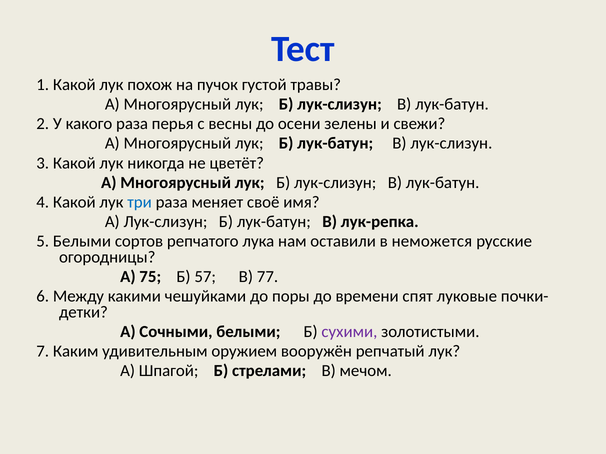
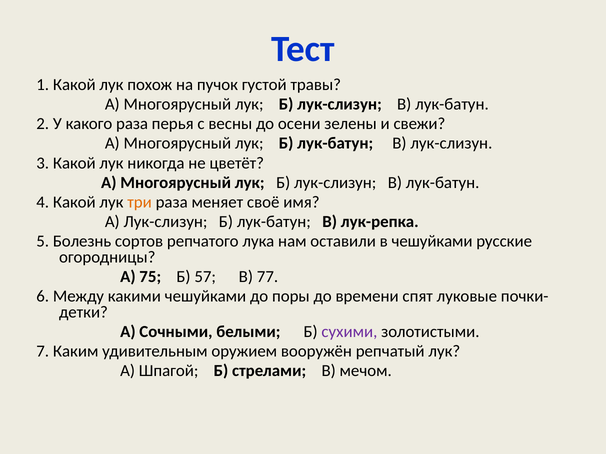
три colour: blue -> orange
5 Белыми: Белыми -> Болезнь
в неможется: неможется -> чешуйками
